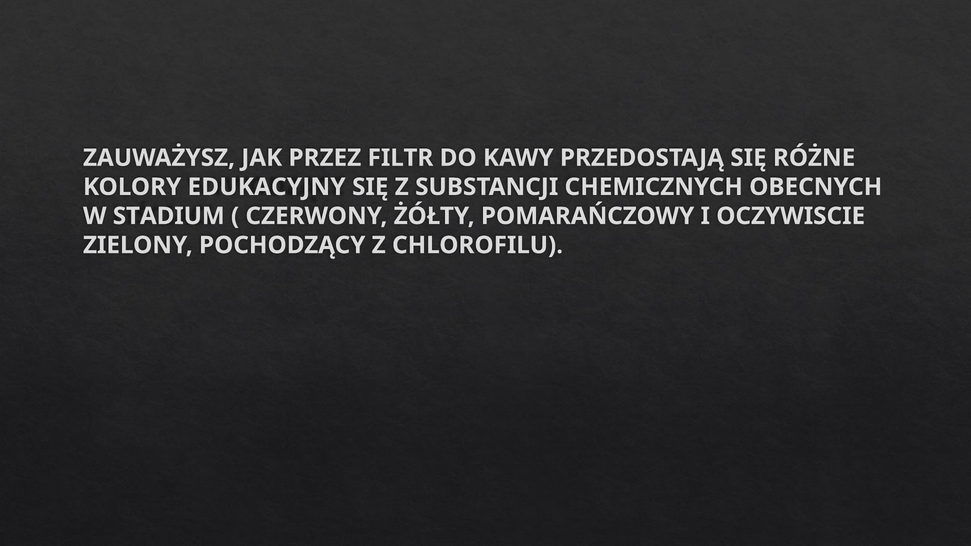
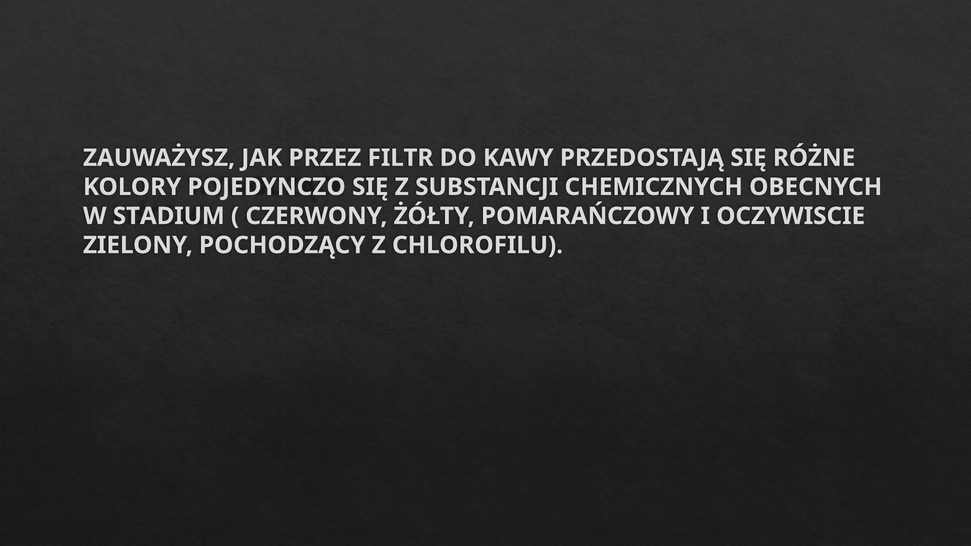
EDUKACYJNY: EDUKACYJNY -> POJEDYNCZO
